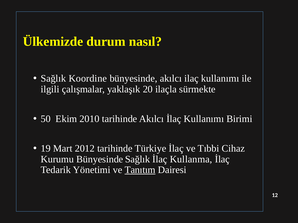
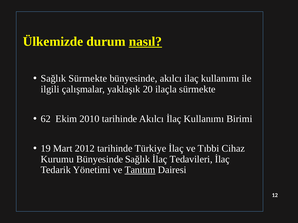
nasıl underline: none -> present
Sağlık Koordine: Koordine -> Sürmekte
50: 50 -> 62
Kullanma: Kullanma -> Tedavileri
